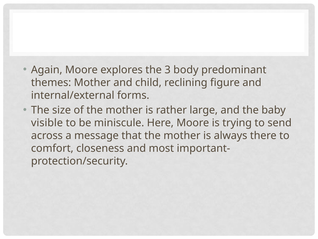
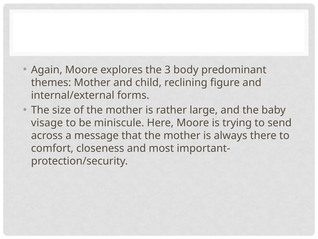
visible: visible -> visage
